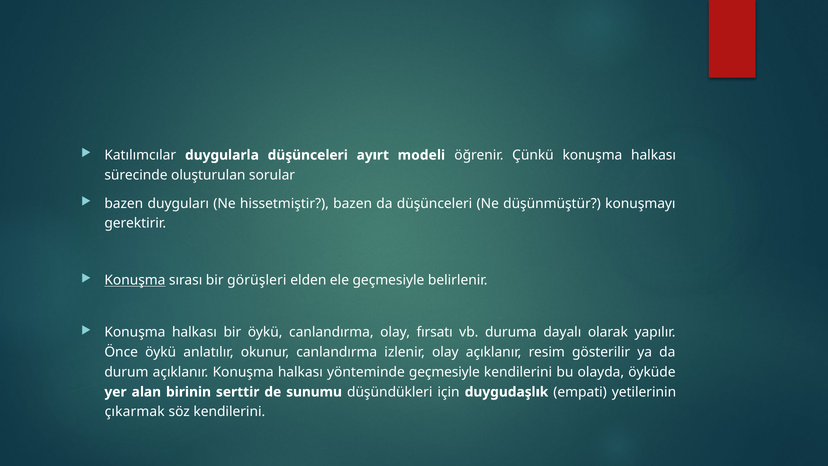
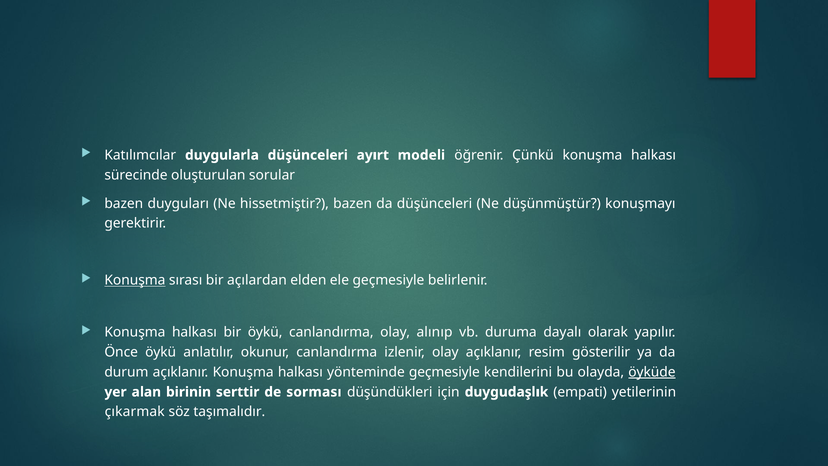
görüşleri: görüşleri -> açılardan
fırsatı: fırsatı -> alınıp
öyküde underline: none -> present
sunumu: sunumu -> sorması
söz kendilerini: kendilerini -> taşımalıdır
